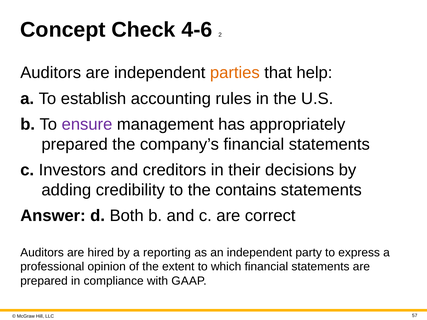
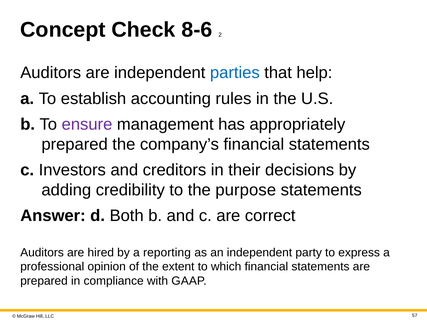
4-6: 4-6 -> 8-6
parties colour: orange -> blue
contains: contains -> purpose
